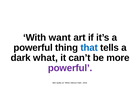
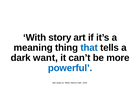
want: want -> story
powerful at (33, 47): powerful -> meaning
what: what -> want
powerful at (70, 68) colour: purple -> blue
